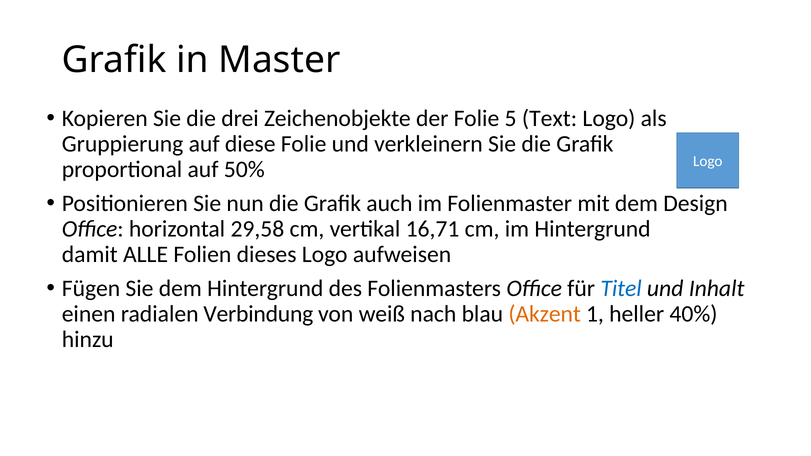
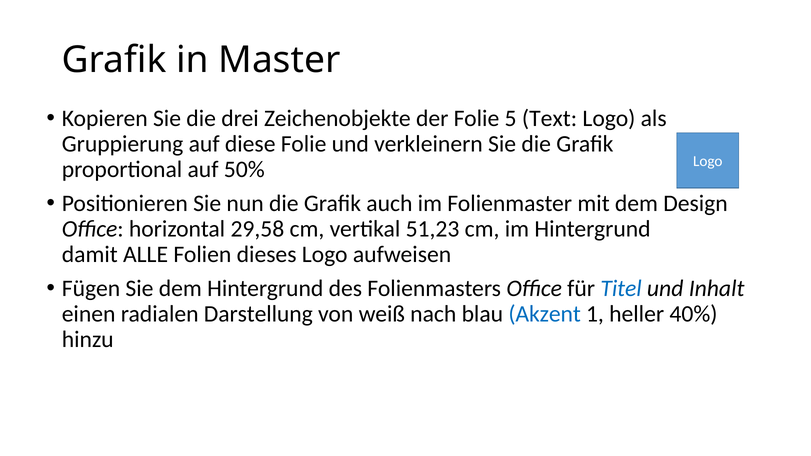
16,71: 16,71 -> 51,23
Verbindung: Verbindung -> Darstellung
Akzent colour: orange -> blue
